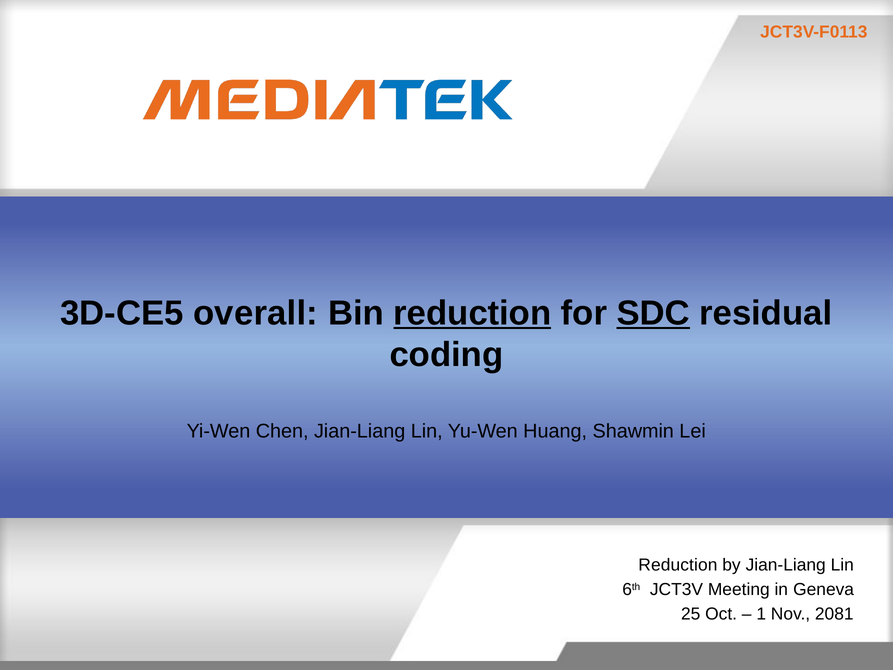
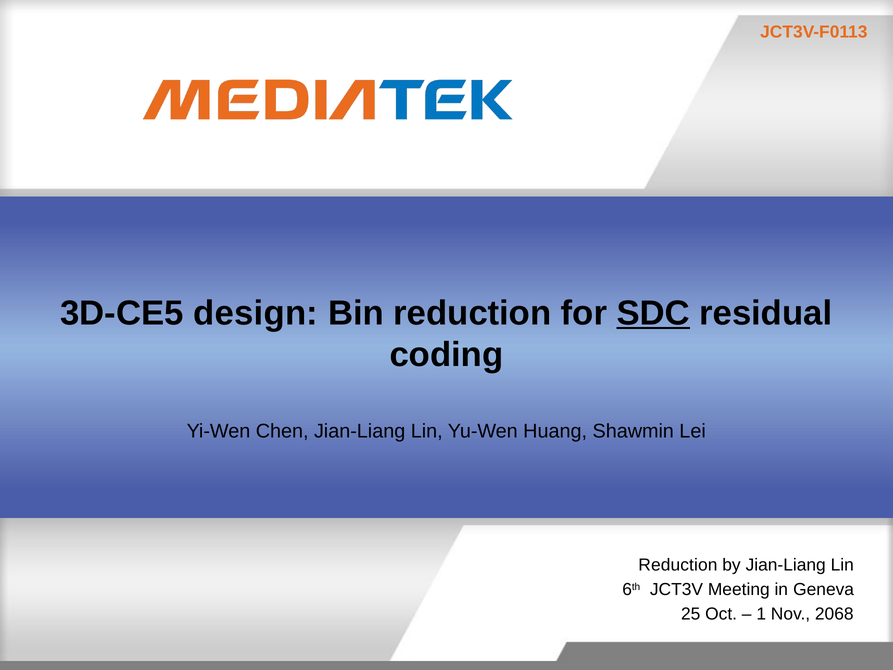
overall: overall -> design
reduction at (472, 313) underline: present -> none
2081: 2081 -> 2068
